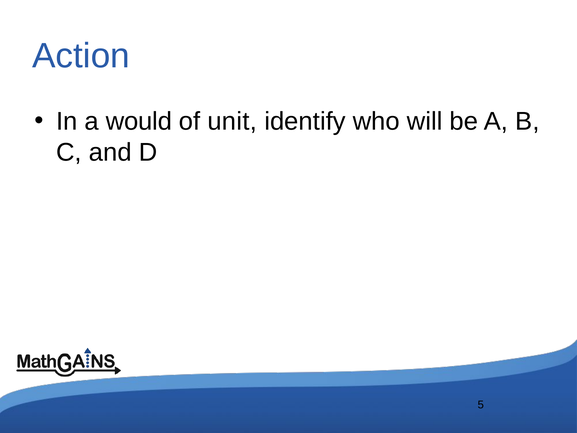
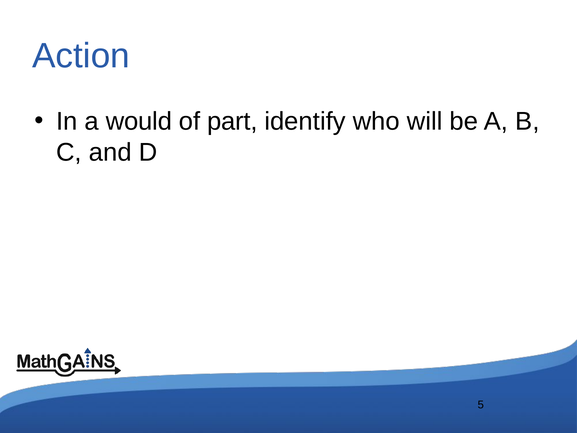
unit: unit -> part
